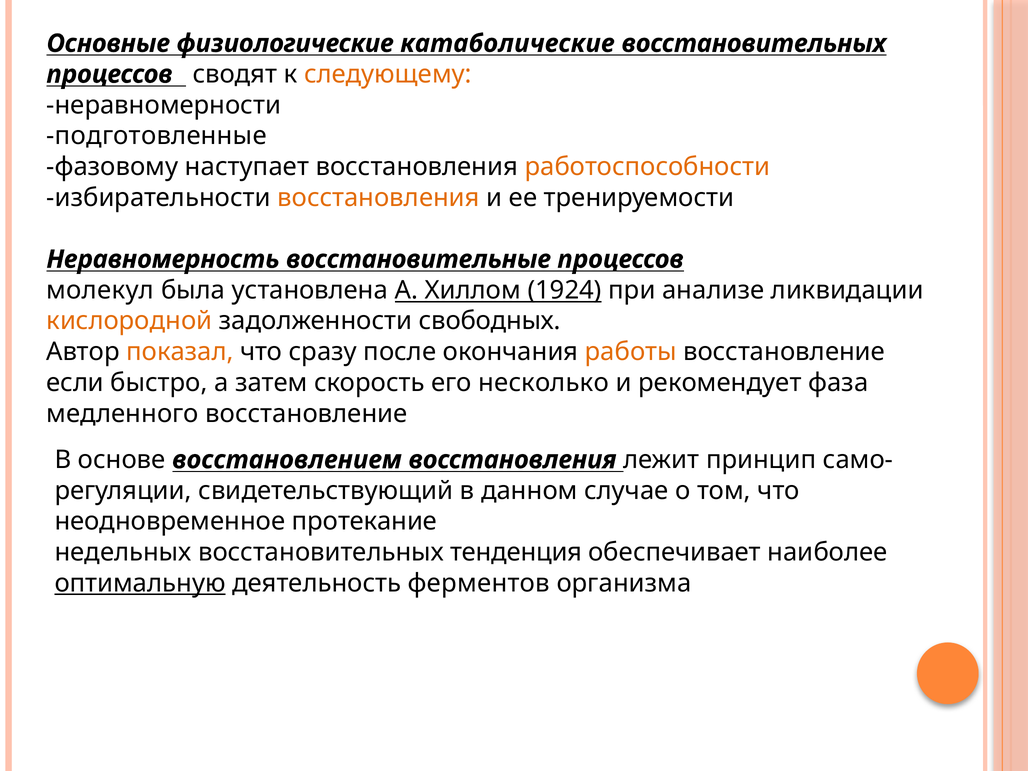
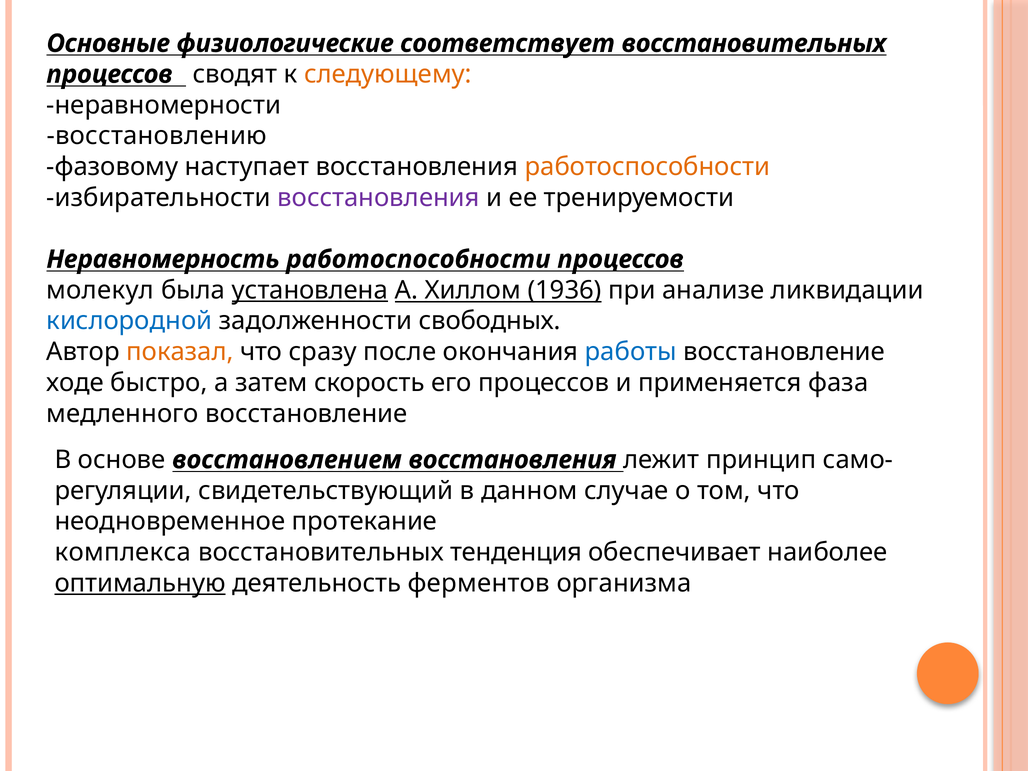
катаболические: катаболические -> соответствует
подготовленные: подготовленные -> восстановлению
восстановления at (378, 198) colour: orange -> purple
Неравномерность восстановительные: восстановительные -> работоспособности
установлена underline: none -> present
1924: 1924 -> 1936
кислородной colour: orange -> blue
работы colour: orange -> blue
если: если -> ходе
его несколько: несколько -> процессов
рекомендует: рекомендует -> применяется
недельных: недельных -> комплекса
